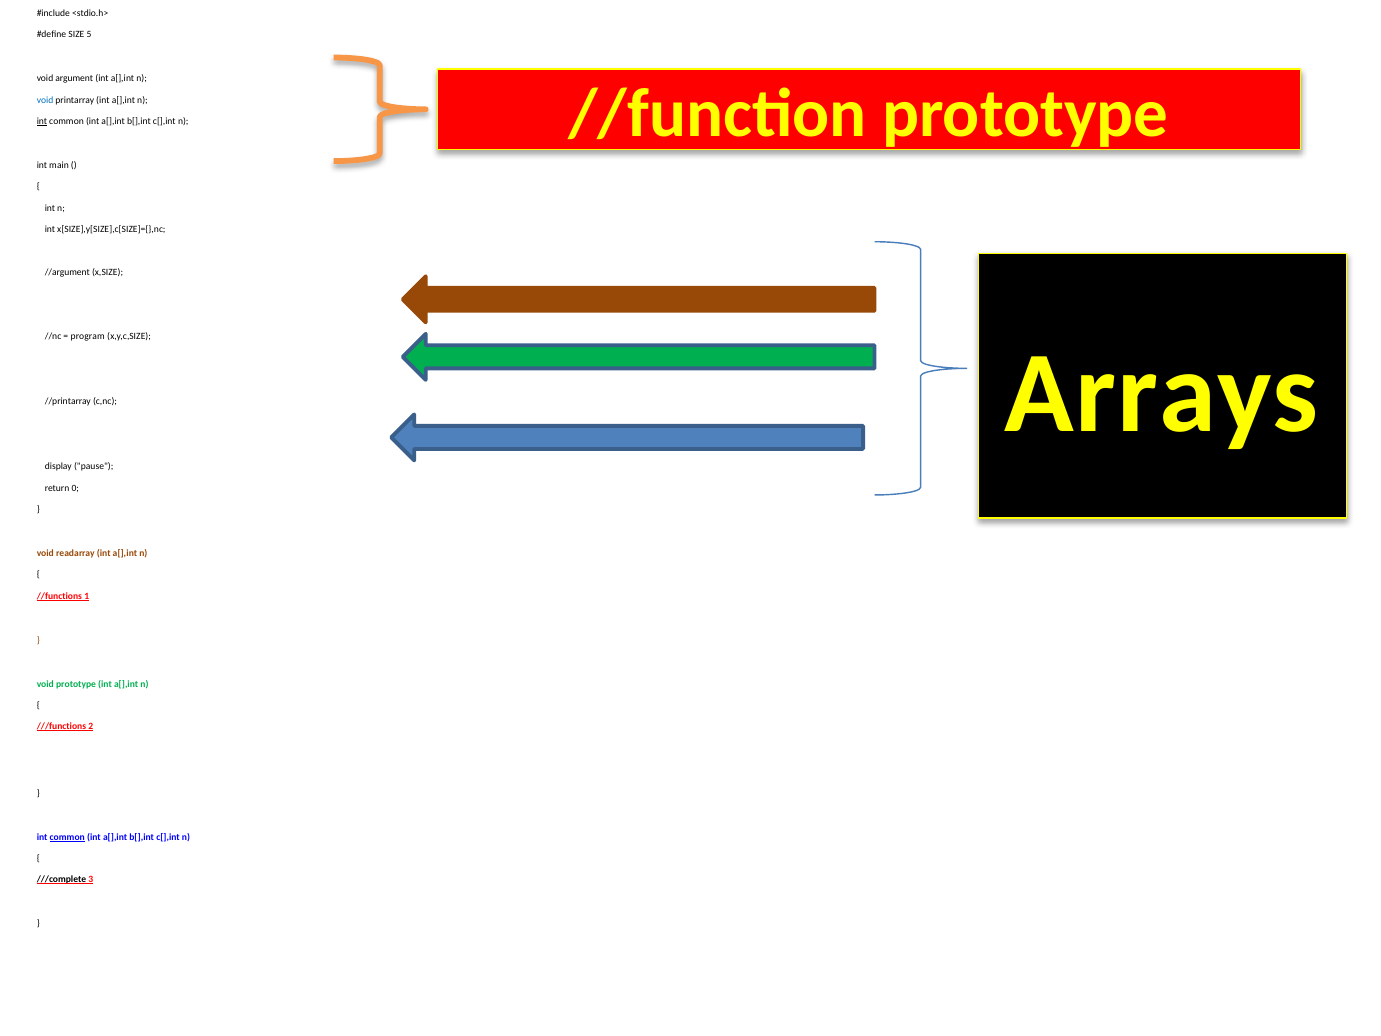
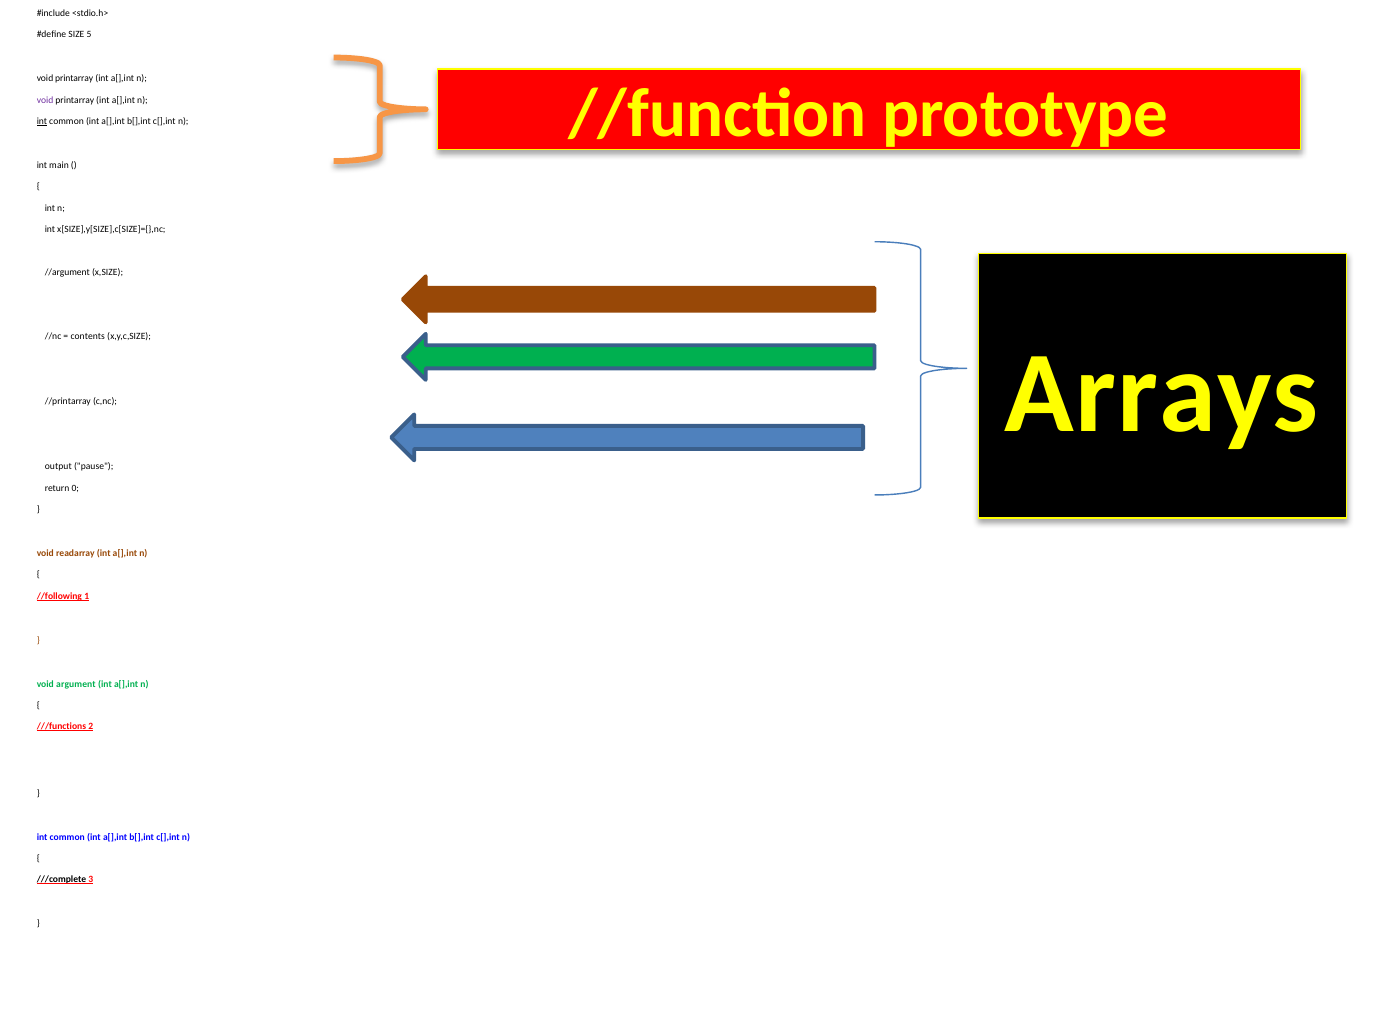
argument at (74, 79): argument -> printarray
void at (45, 100) colour: blue -> purple
program: program -> contents
display: display -> output
//functions: //functions -> //following
void prototype: prototype -> argument
common at (67, 837) underline: present -> none
